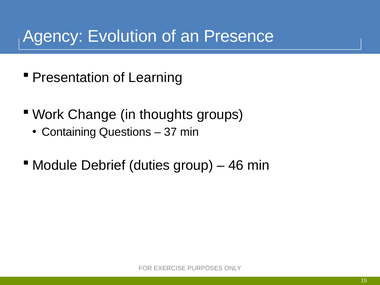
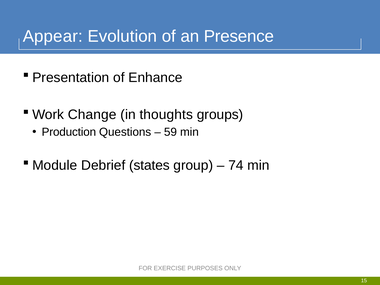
Agency: Agency -> Appear
Learning: Learning -> Enhance
Containing: Containing -> Production
37: 37 -> 59
duties: duties -> states
46: 46 -> 74
